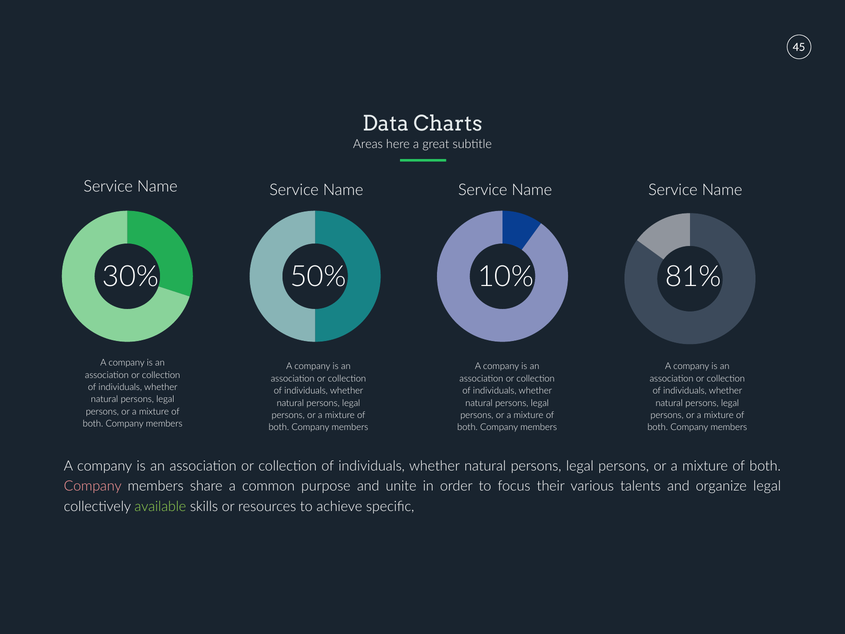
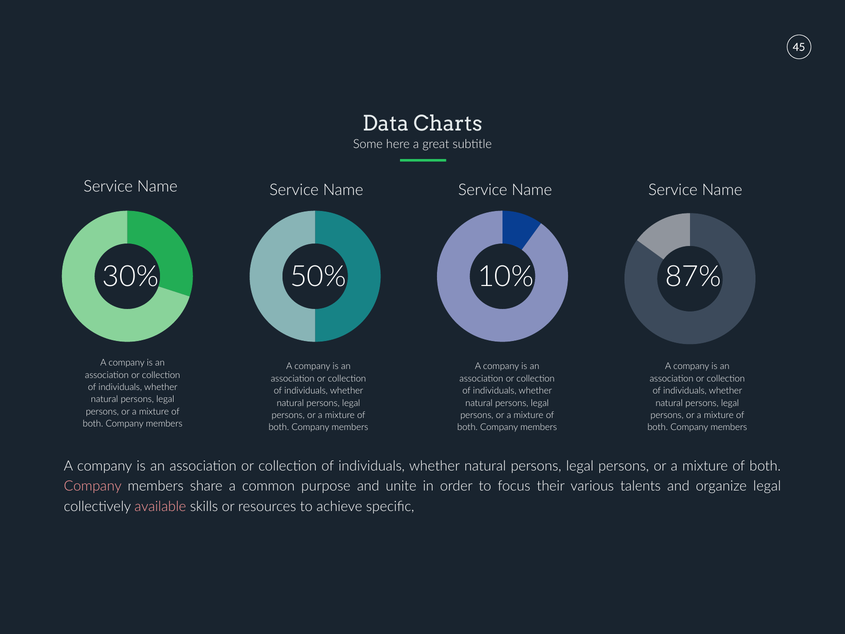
Areas: Areas -> Some
81%: 81% -> 87%
available colour: light green -> pink
